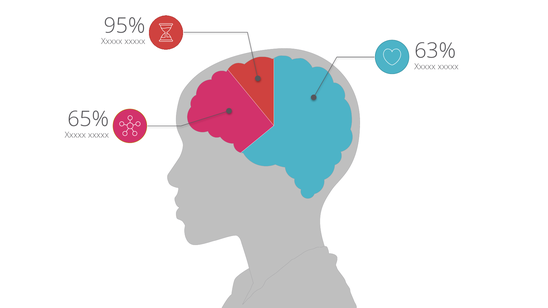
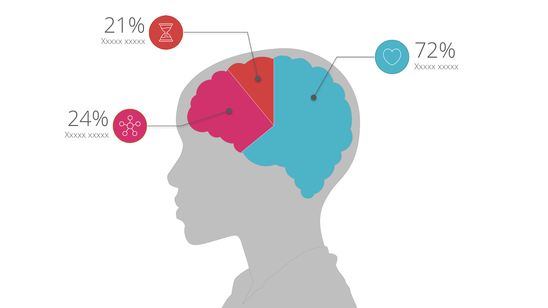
95%: 95% -> 21%
63%: 63% -> 72%
65%: 65% -> 24%
